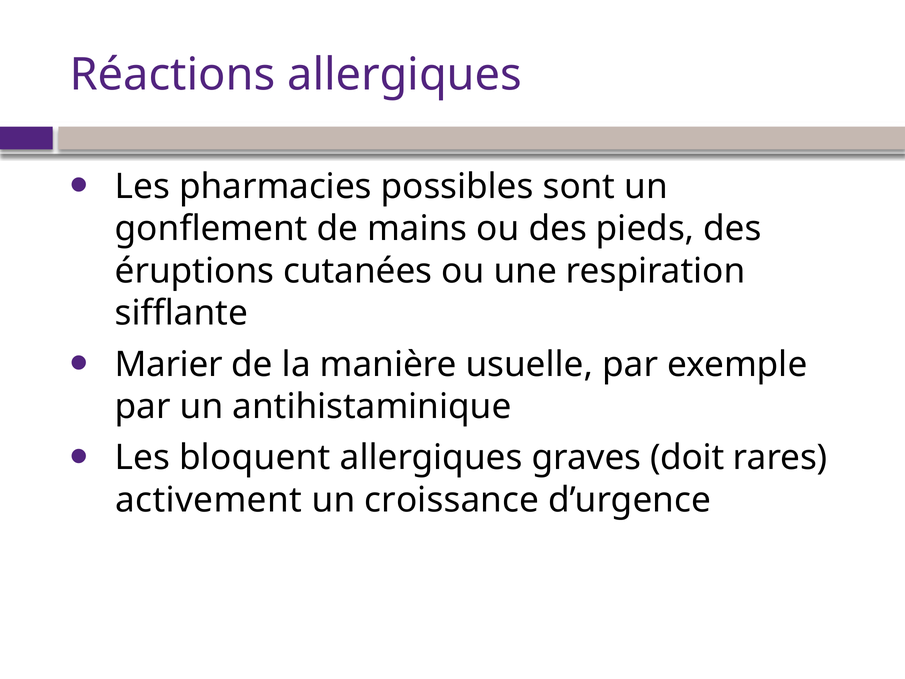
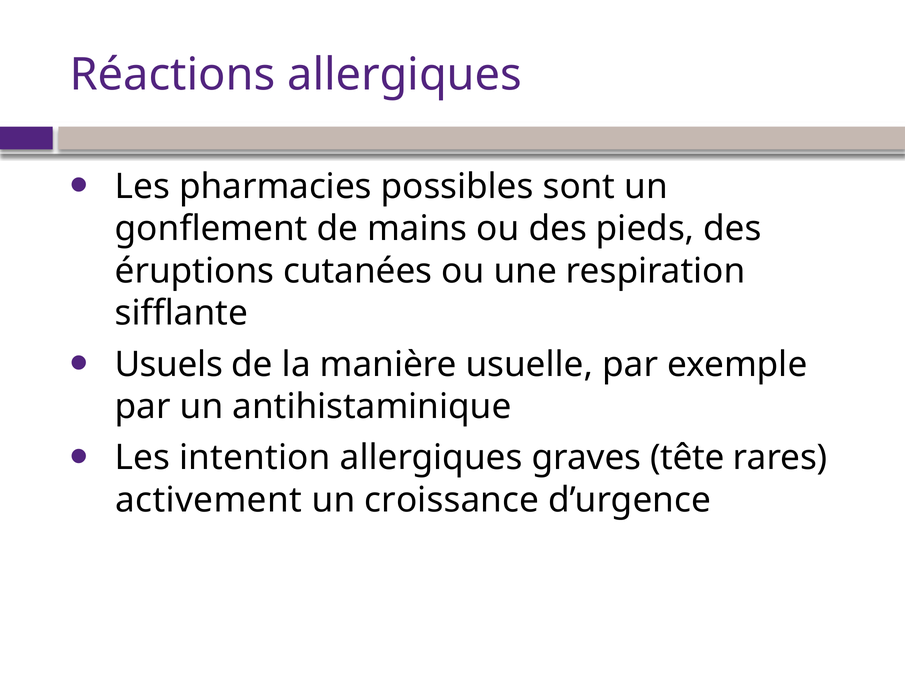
Marier: Marier -> Usuels
bloquent: bloquent -> intention
doit: doit -> tête
